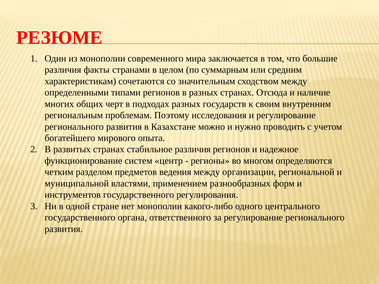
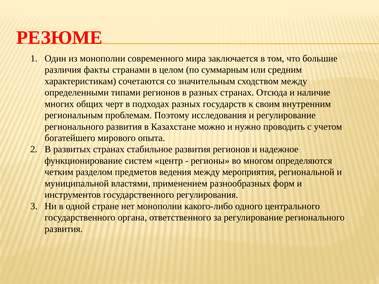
стабильное различия: различия -> развития
организации: организации -> мероприятия
